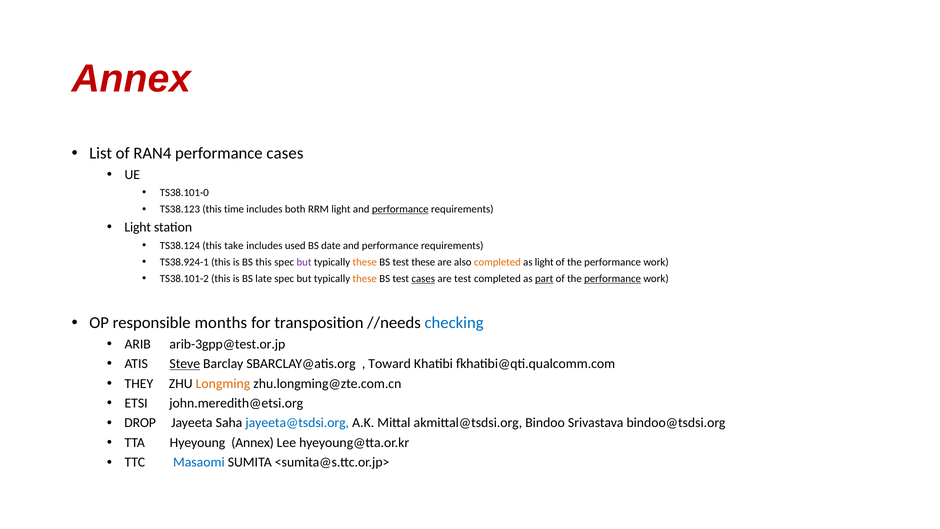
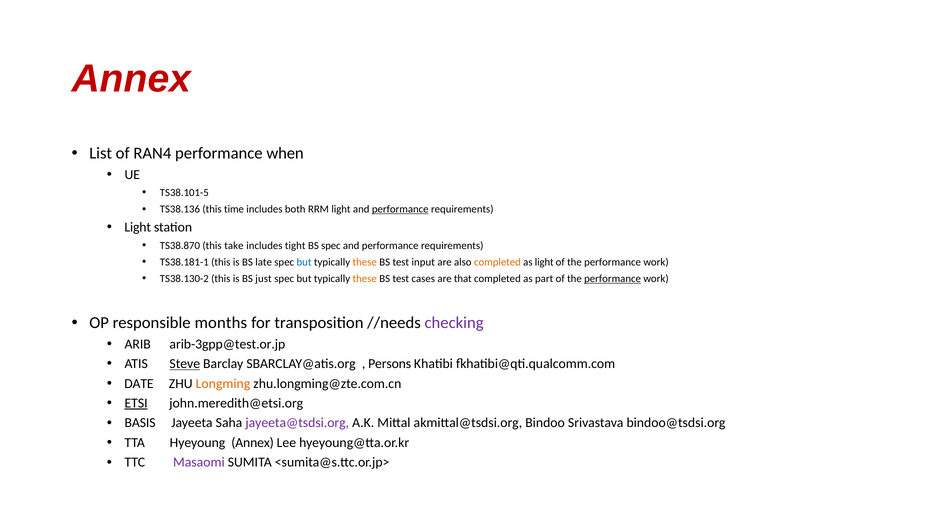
performance cases: cases -> when
TS38.101-0: TS38.101-0 -> TS38.101-5
TS38.123: TS38.123 -> TS38.136
TS38.124: TS38.124 -> TS38.870
used: used -> tight
BS date: date -> spec
TS38.924-1: TS38.924-1 -> TS38.181-1
BS this: this -> late
but at (304, 262) colour: purple -> blue
test these: these -> input
TS38.101-2: TS38.101-2 -> TS38.130-2
late: late -> just
cases at (423, 278) underline: present -> none
are test: test -> that
part underline: present -> none
checking colour: blue -> purple
Toward: Toward -> Persons
THEY: THEY -> DATE
ETSI underline: none -> present
DROP: DROP -> BASIS
jayeeta@tsdsi.org colour: blue -> purple
Masaomi colour: blue -> purple
